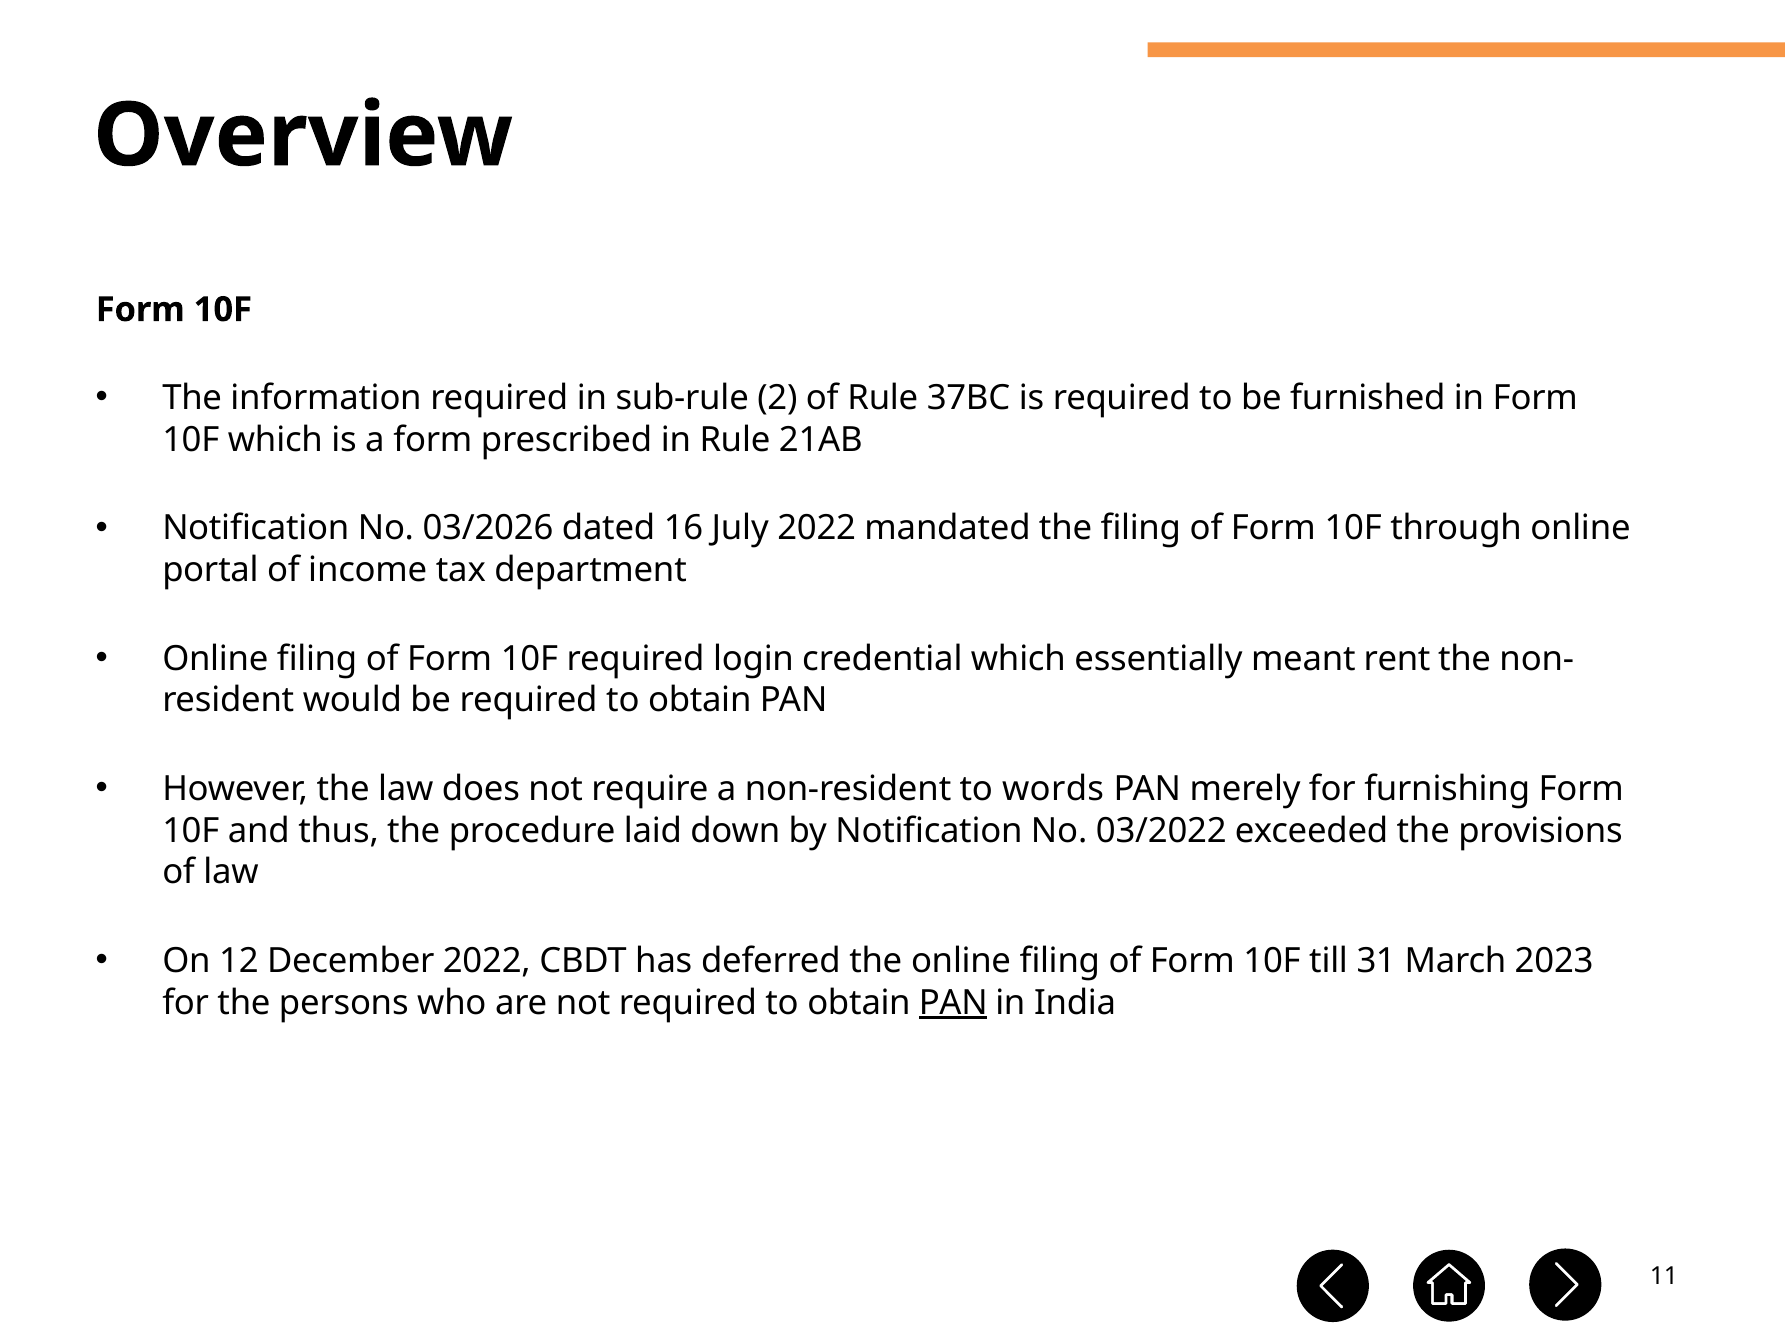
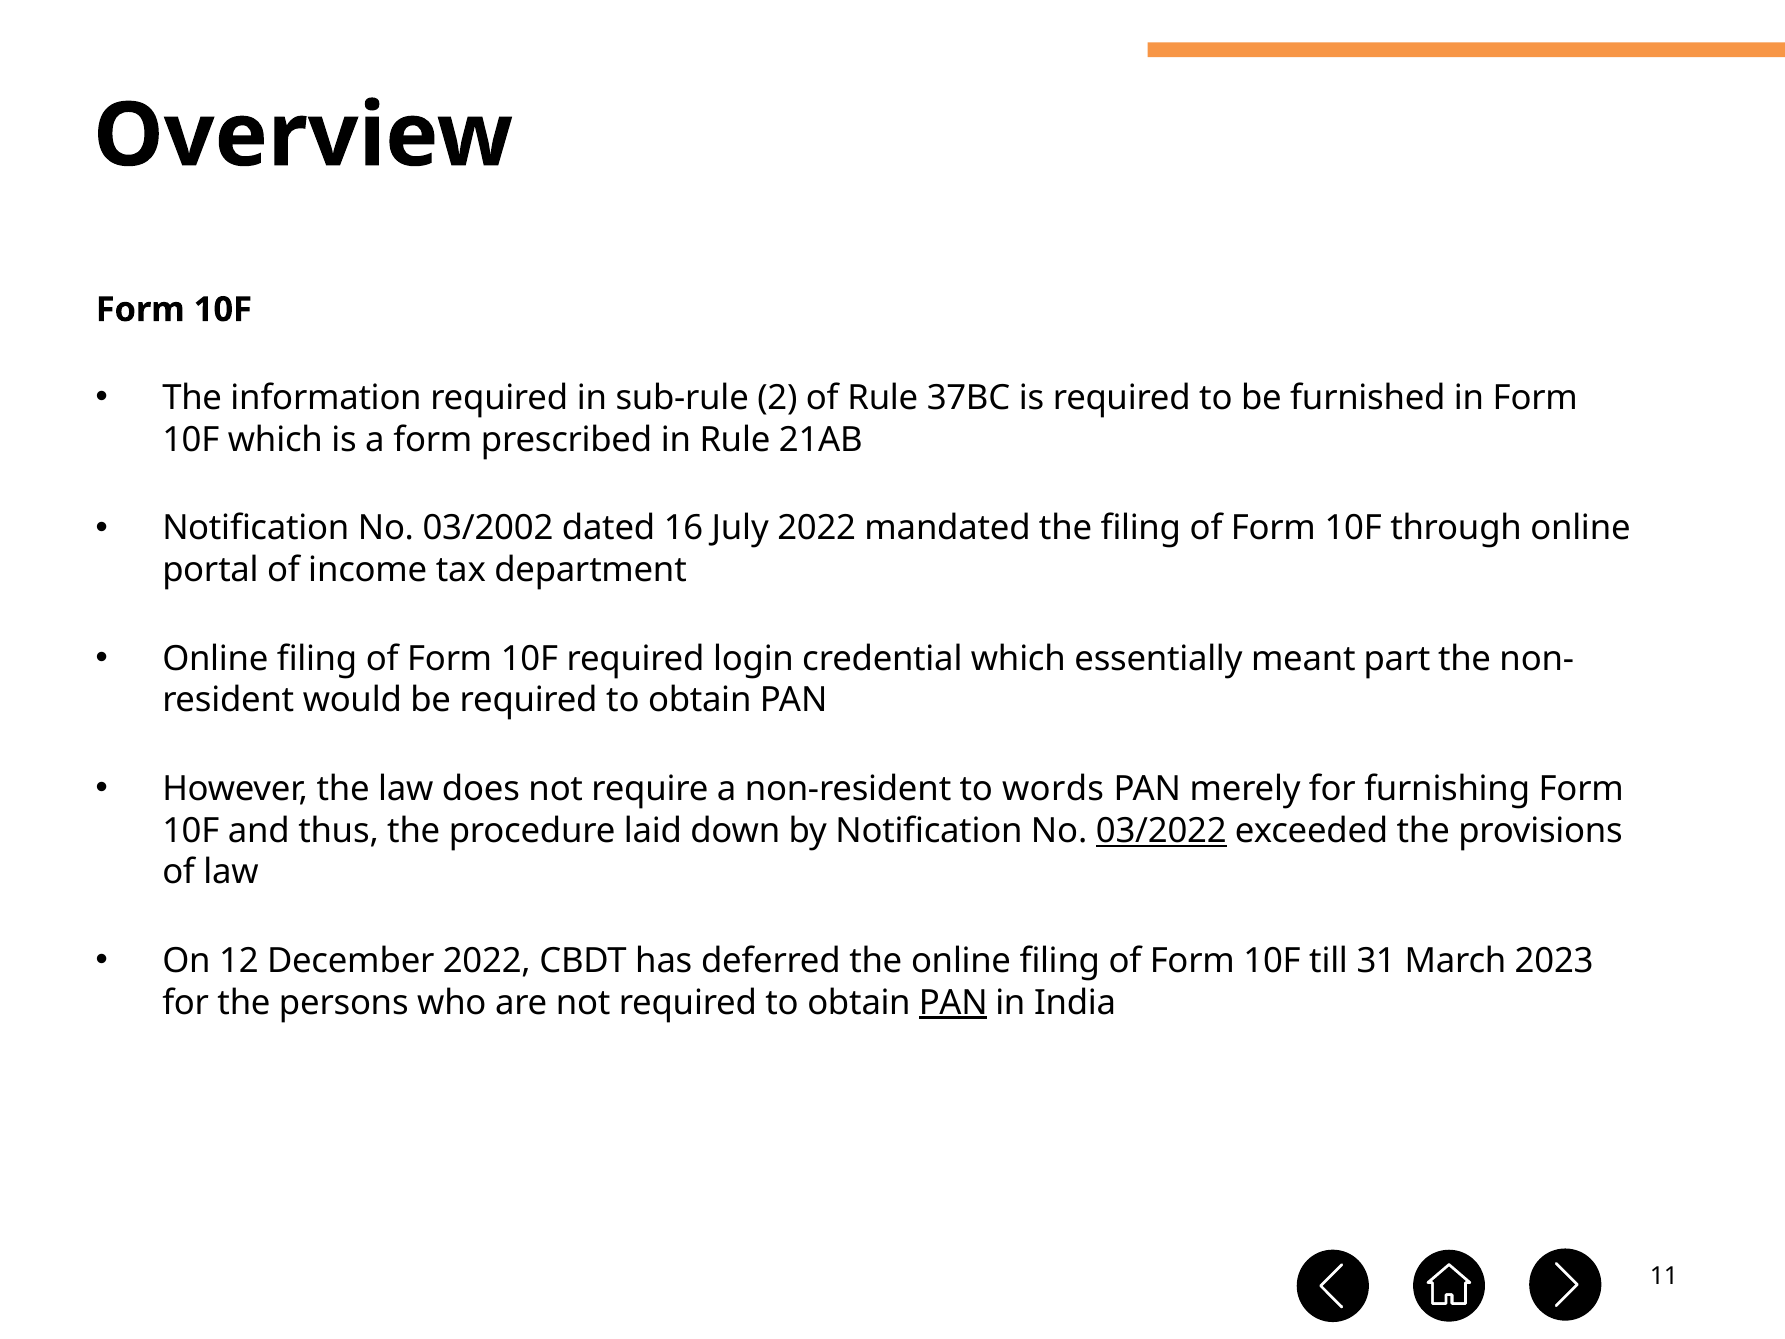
03/2026: 03/2026 -> 03/2002
rent: rent -> part
03/2022 underline: none -> present
